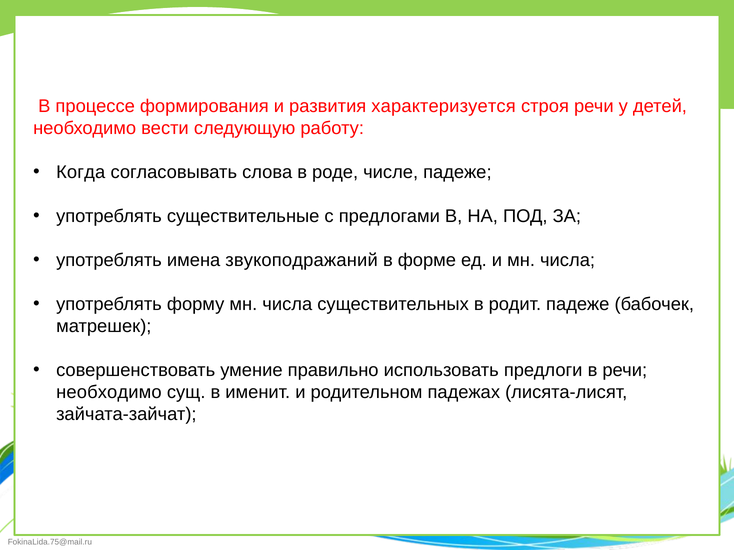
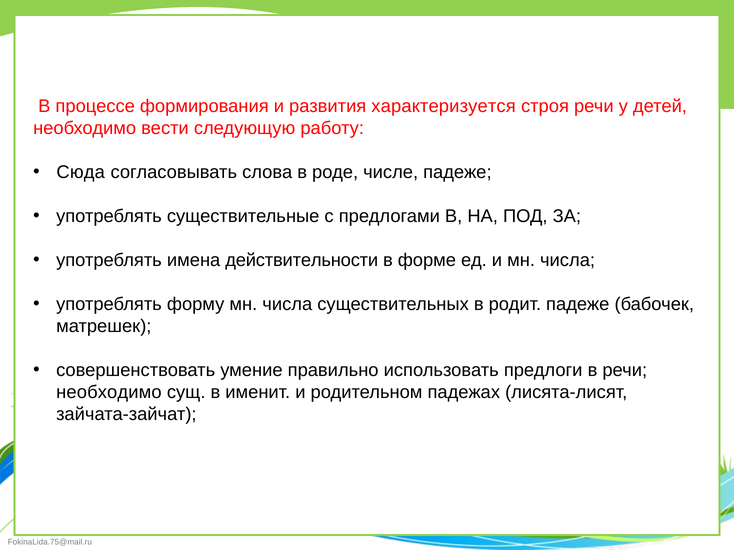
Когда: Когда -> Сюда
звукоподражаний: звукоподражаний -> действительности
